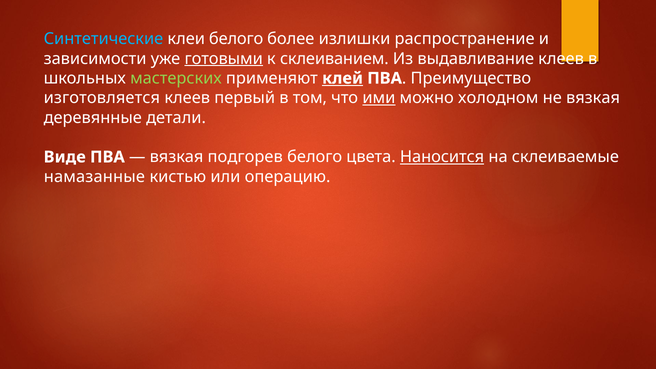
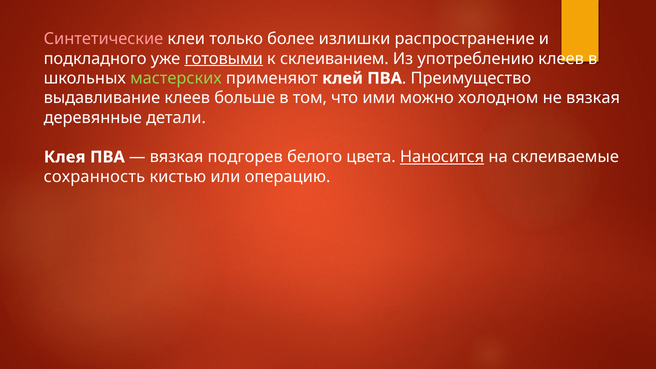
Синтетические colour: light blue -> pink
клеи белого: белого -> только
зависимости: зависимости -> подкладного
выдавливание: выдавливание -> употреблению
клей underline: present -> none
изготовляется: изготовляется -> выдавливание
первый: первый -> больше
ими underline: present -> none
Виде: Виде -> Клея
намазанные: намазанные -> сохранность
